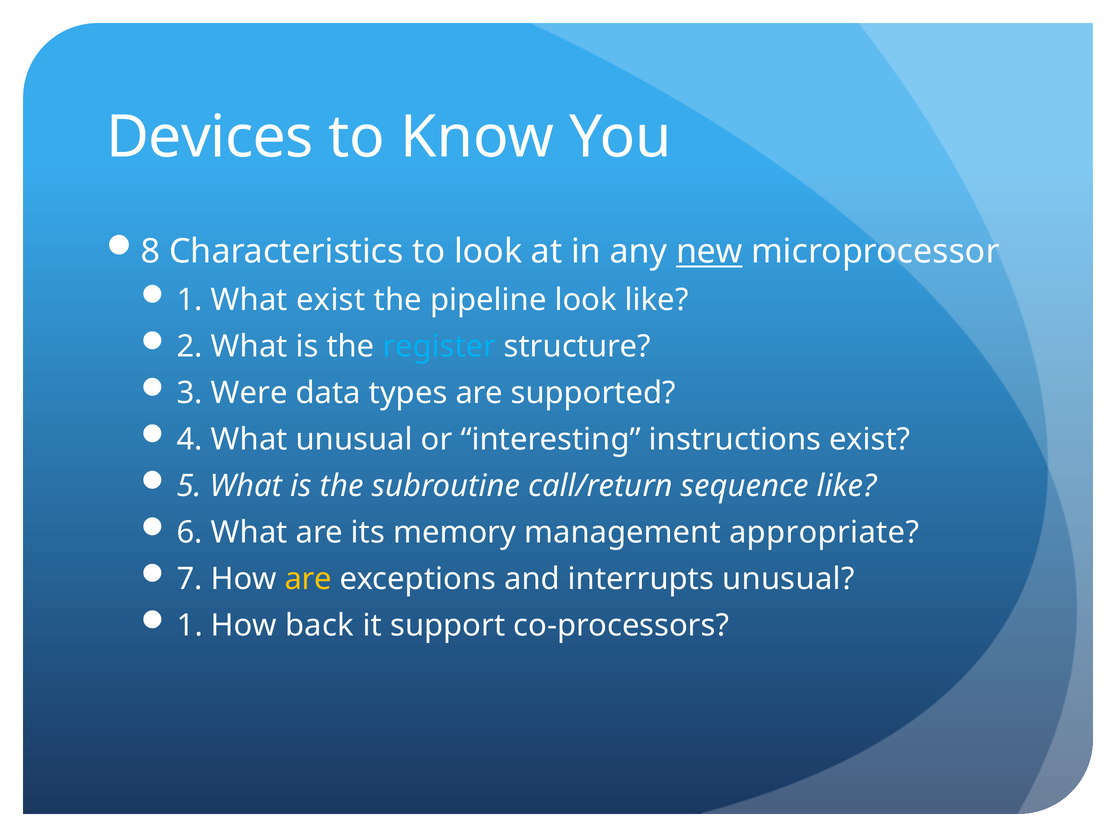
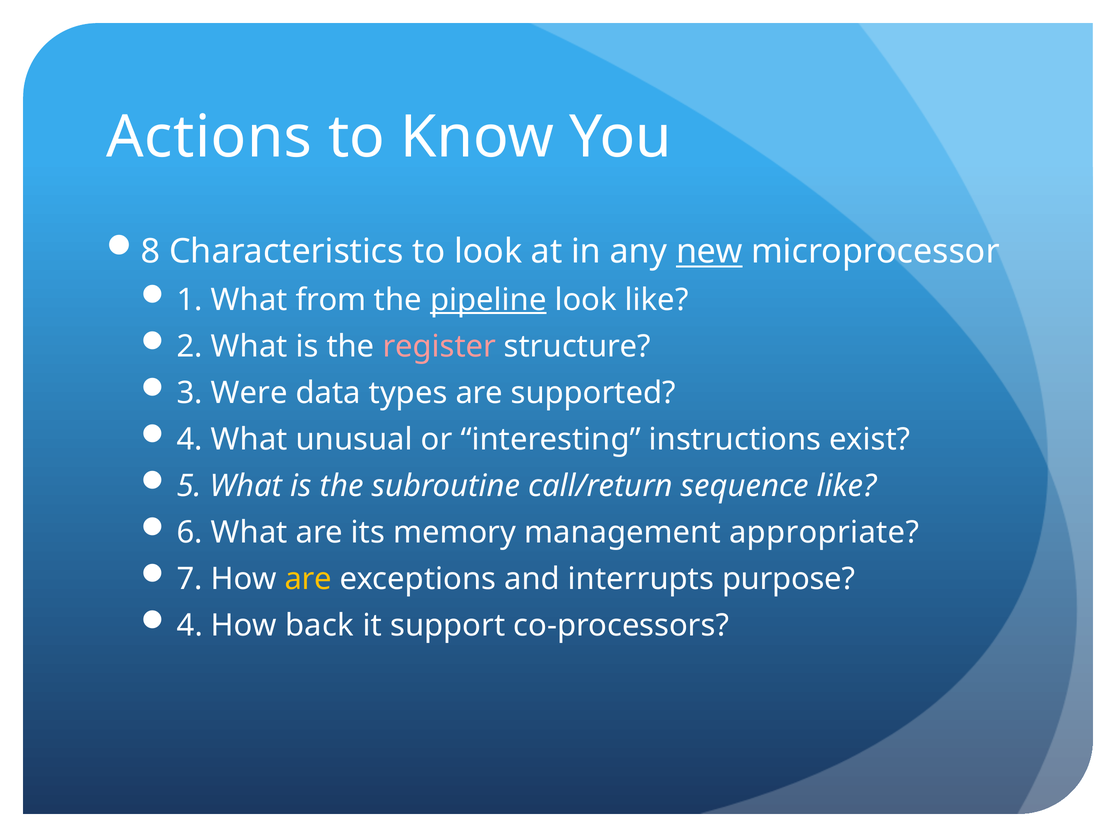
Devices: Devices -> Actions
What exist: exist -> from
pipeline underline: none -> present
register colour: light blue -> pink
interrupts unusual: unusual -> purpose
1 at (190, 625): 1 -> 4
